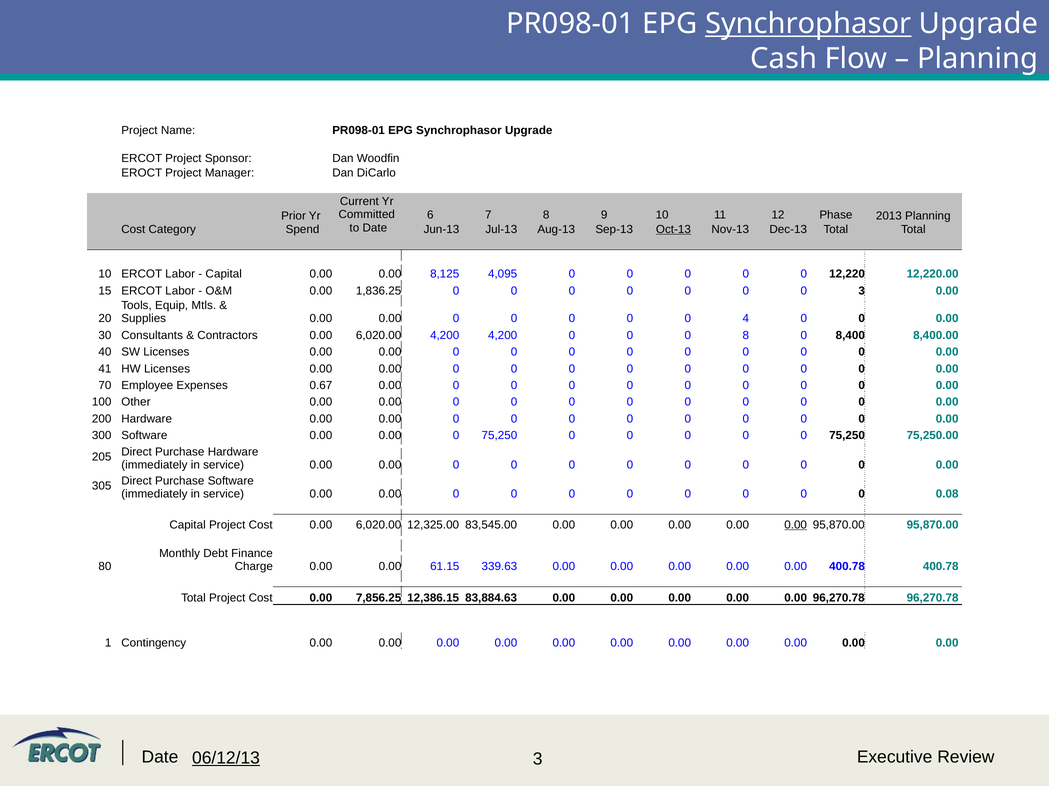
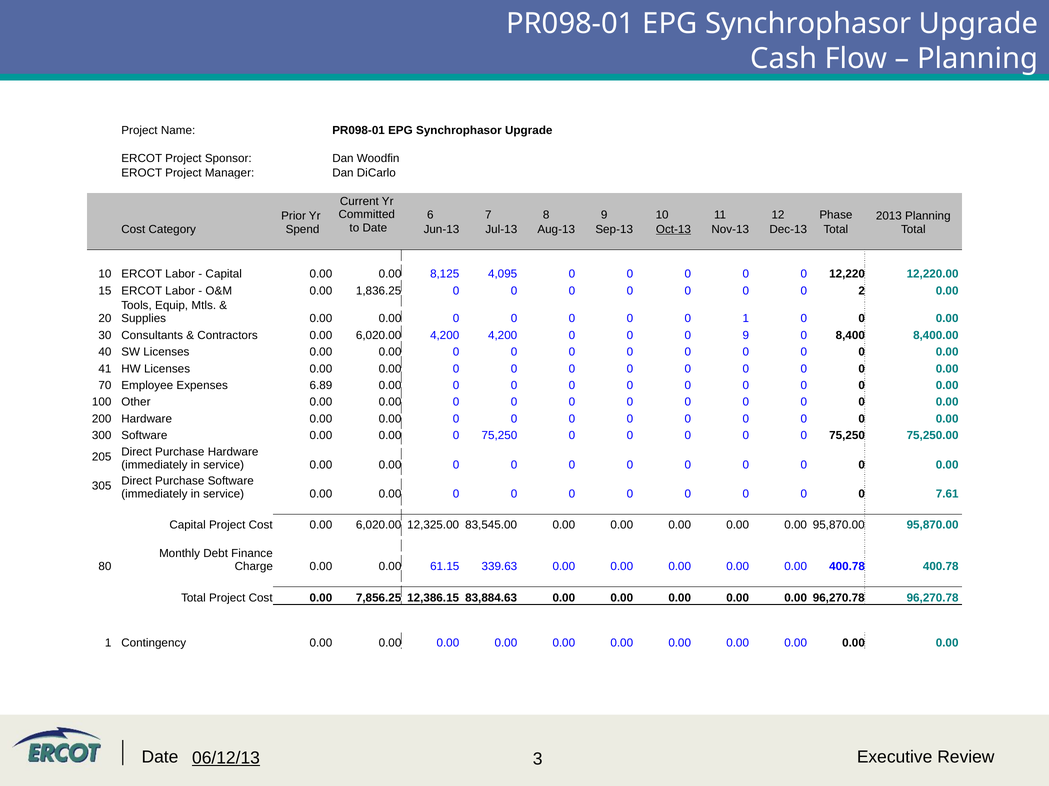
Synchrophasor at (808, 24) underline: present -> none
0 3: 3 -> 2
0 4: 4 -> 1
0 8: 8 -> 9
0.67: 0.67 -> 6.89
0.08: 0.08 -> 7.61
0.00 at (796, 525) underline: present -> none
